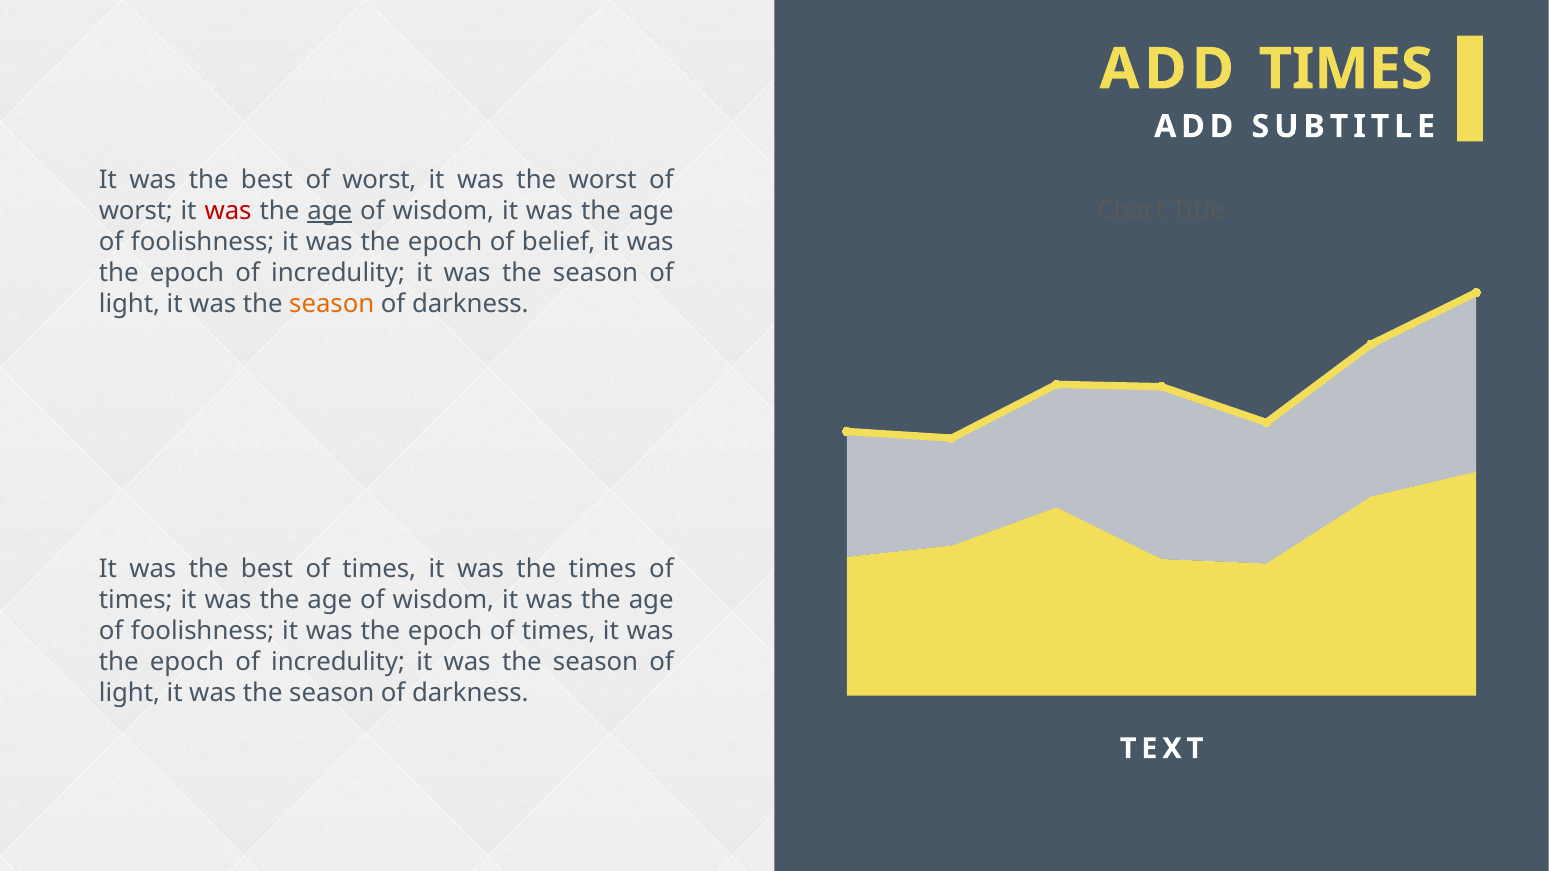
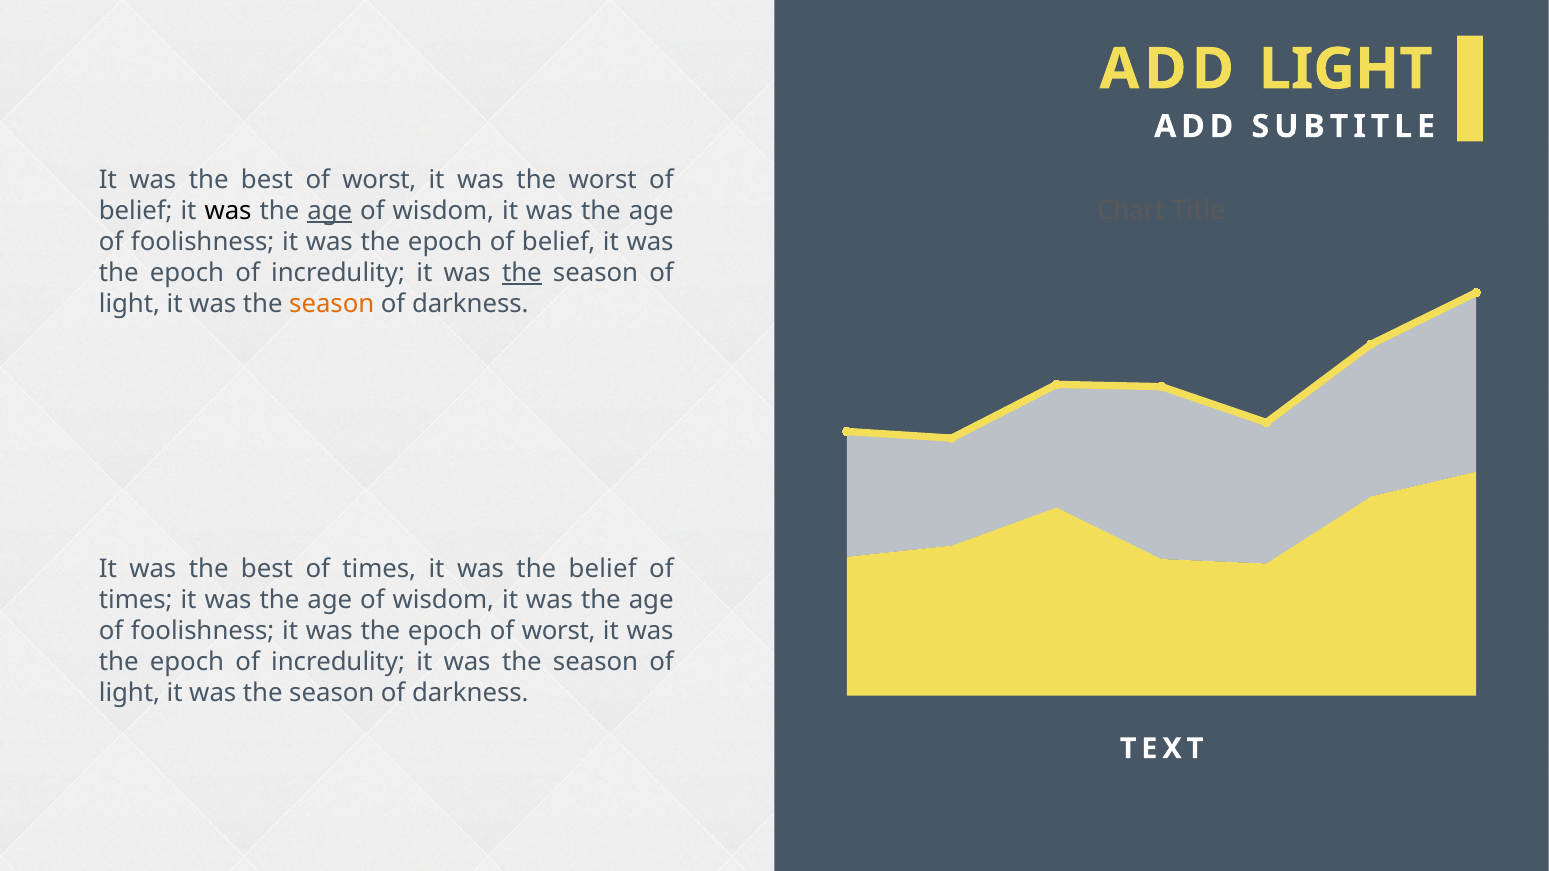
ADD TIMES: TIMES -> LIGHT
worst at (136, 211): worst -> belief
was at (228, 211) colour: red -> black
the at (522, 273) underline: none -> present
the times: times -> belief
epoch of times: times -> worst
